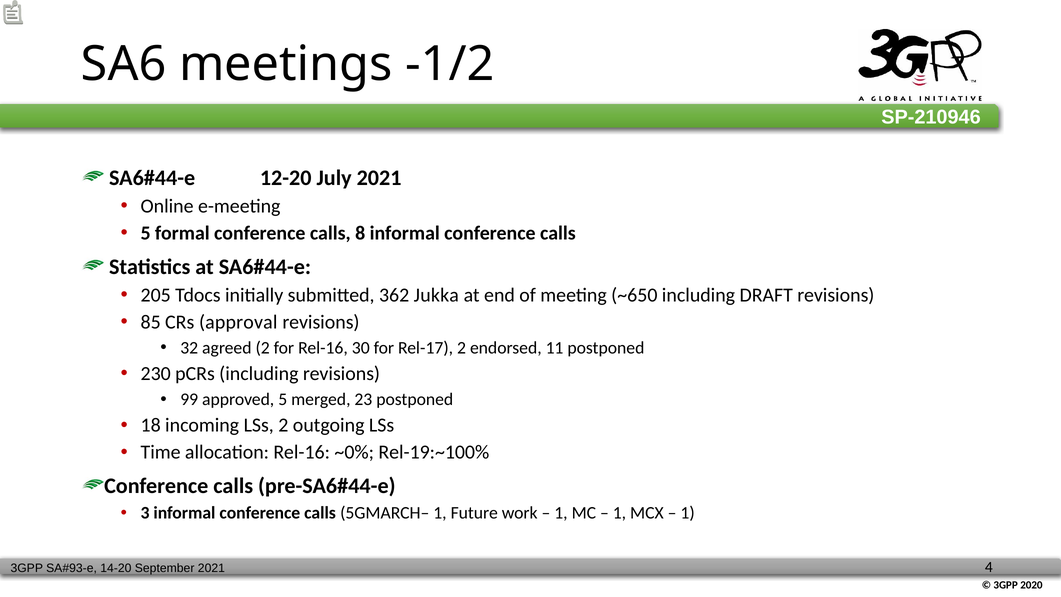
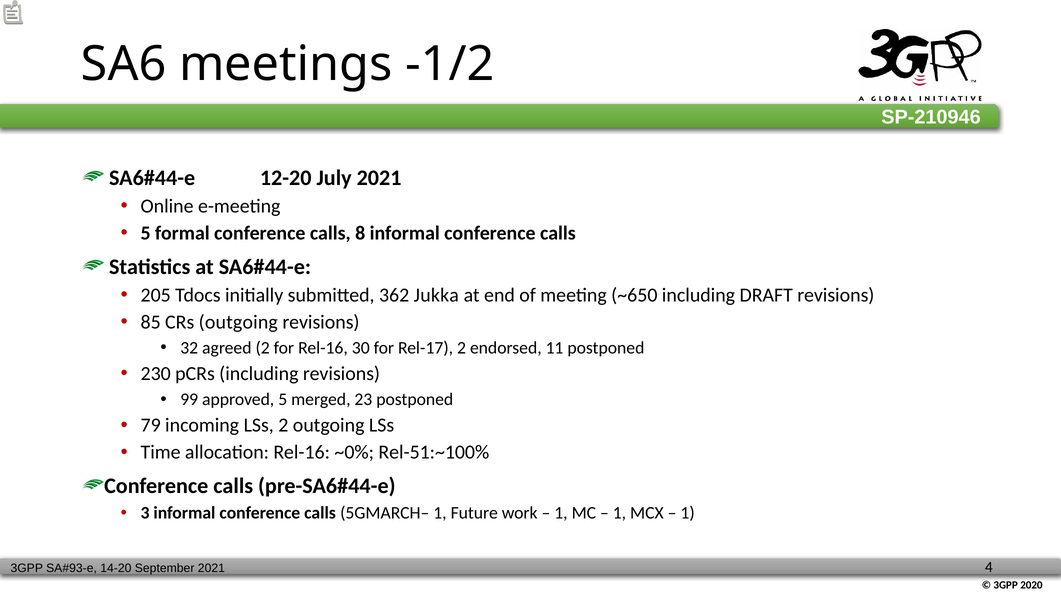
CRs approval: approval -> outgoing
18: 18 -> 79
Rel-19:~100%: Rel-19:~100% -> Rel-51:~100%
